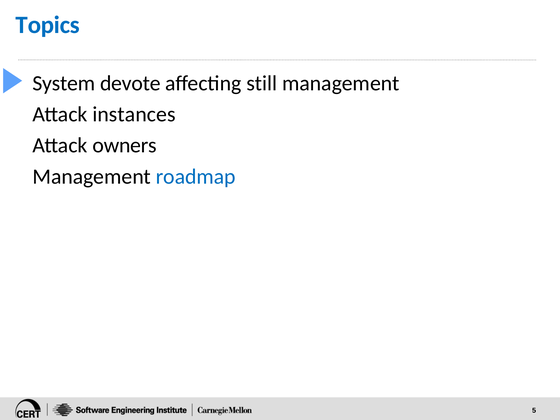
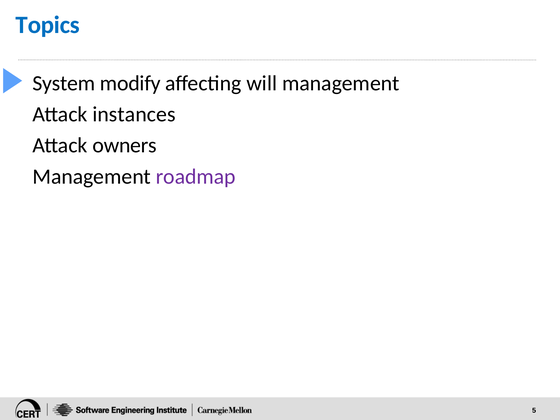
devote: devote -> modify
still: still -> will
roadmap colour: blue -> purple
